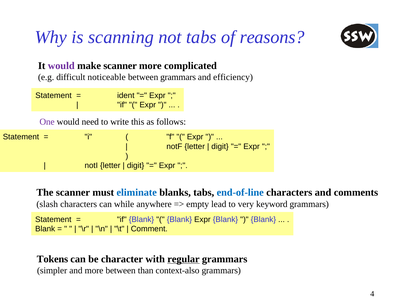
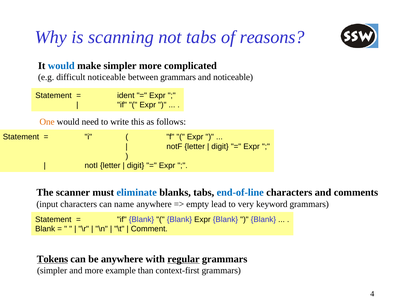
would at (61, 66) colour: purple -> blue
make scanner: scanner -> simpler
and efficiency: efficiency -> noticeable
One colour: purple -> orange
slash: slash -> input
while: while -> name
Tokens underline: none -> present
be character: character -> anywhere
more between: between -> example
context-also: context-also -> context-first
